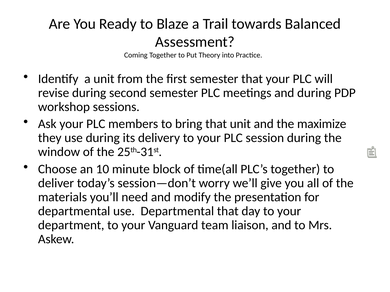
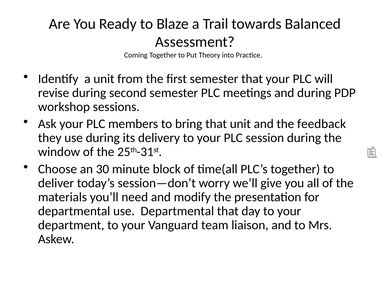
maximize: maximize -> feedback
10: 10 -> 30
